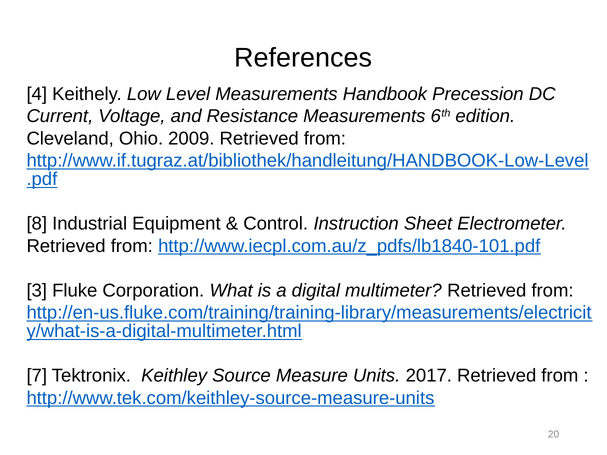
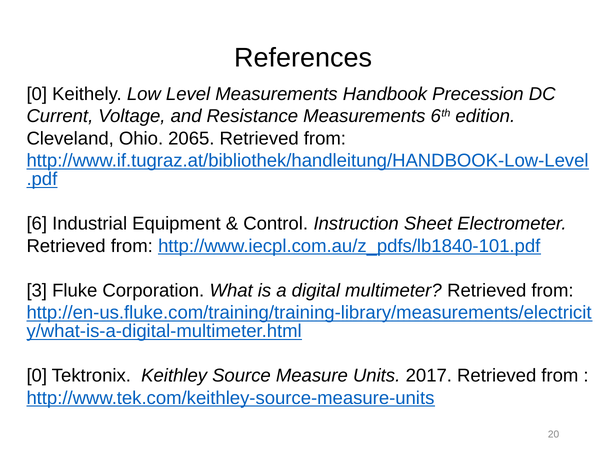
4 at (37, 94): 4 -> 0
2009: 2009 -> 2065
8: 8 -> 6
7 at (37, 376): 7 -> 0
